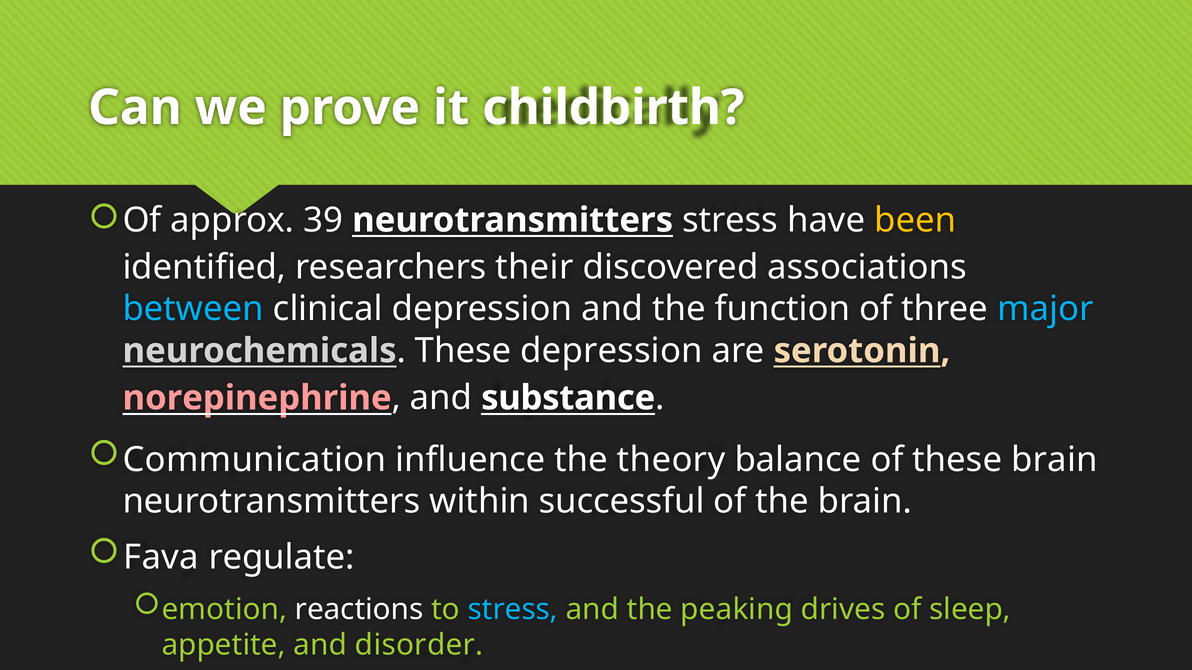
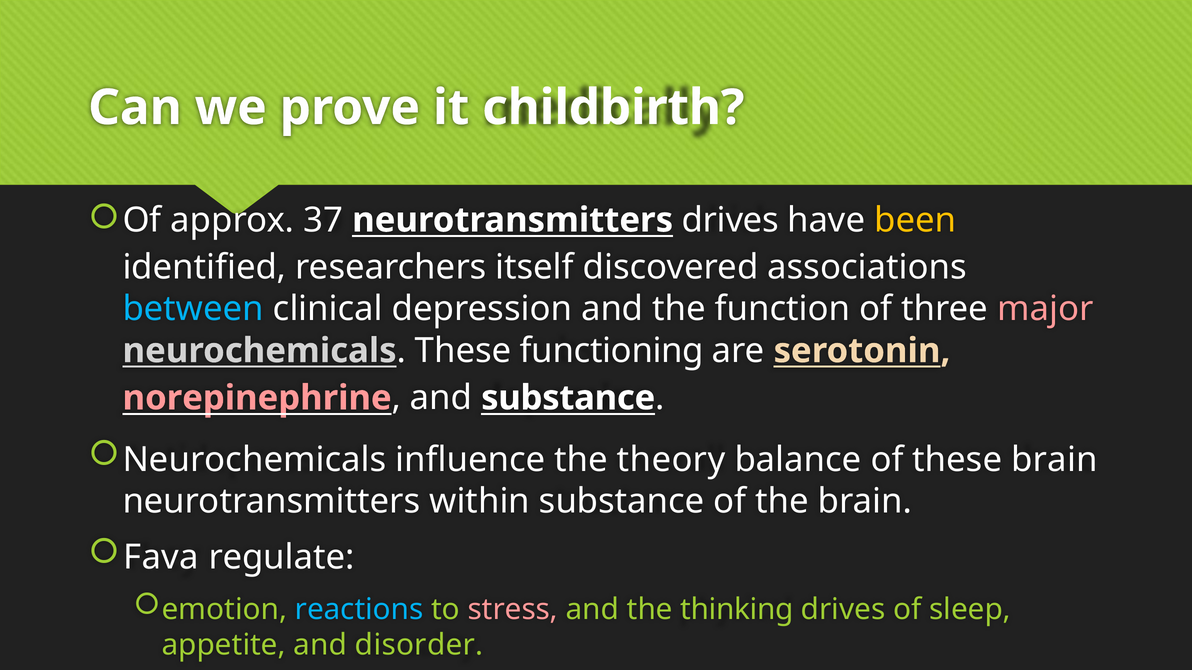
39: 39 -> 37
neurotransmitters stress: stress -> drives
their: their -> itself
major colour: light blue -> pink
These depression: depression -> functioning
Communication at (254, 460): Communication -> Neurochemicals
within successful: successful -> substance
reactions colour: white -> light blue
stress at (513, 610) colour: light blue -> pink
peaking: peaking -> thinking
